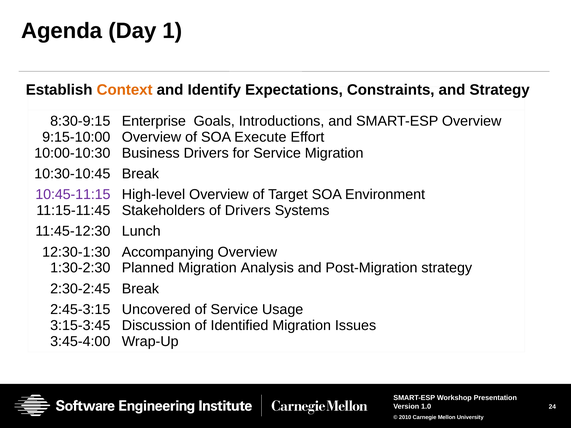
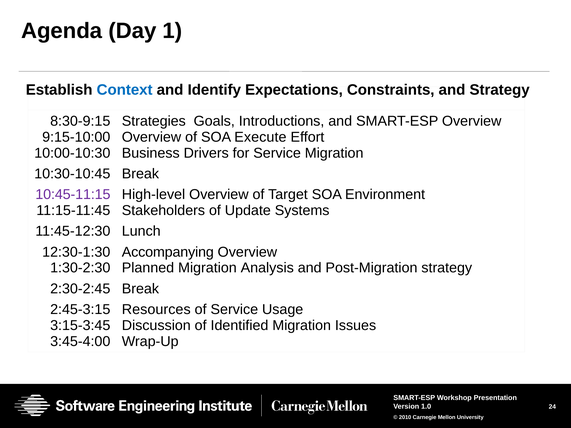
Context colour: orange -> blue
Enterprise: Enterprise -> Strategies
of Drivers: Drivers -> Update
Uncovered: Uncovered -> Resources
